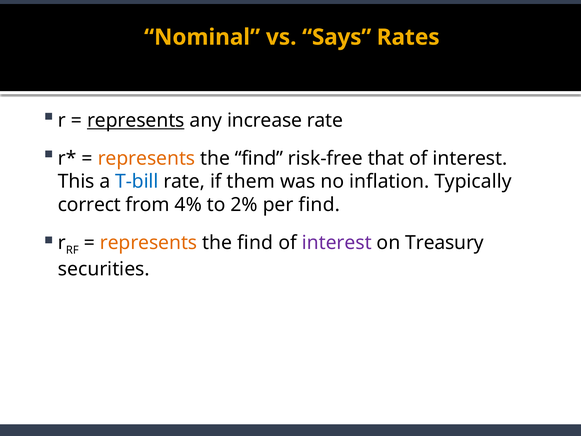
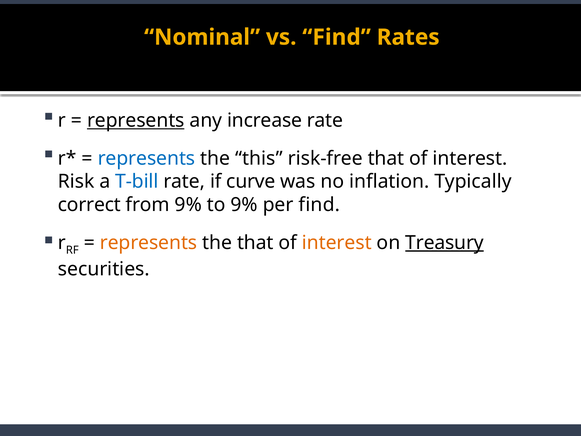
vs Says: Says -> Find
represents at (146, 158) colour: orange -> blue
find at (259, 158): find -> this
This: This -> Risk
them: them -> curve
from 4%: 4% -> 9%
to 2%: 2% -> 9%
find at (255, 242): find -> that
interest at (337, 242) colour: purple -> orange
Treasury underline: none -> present
